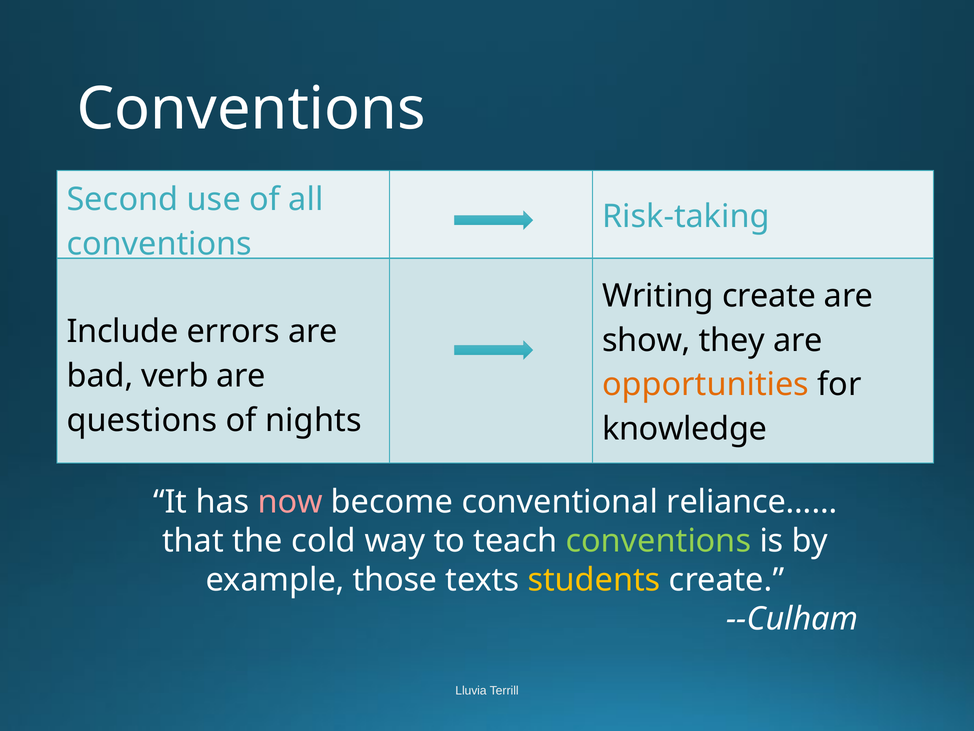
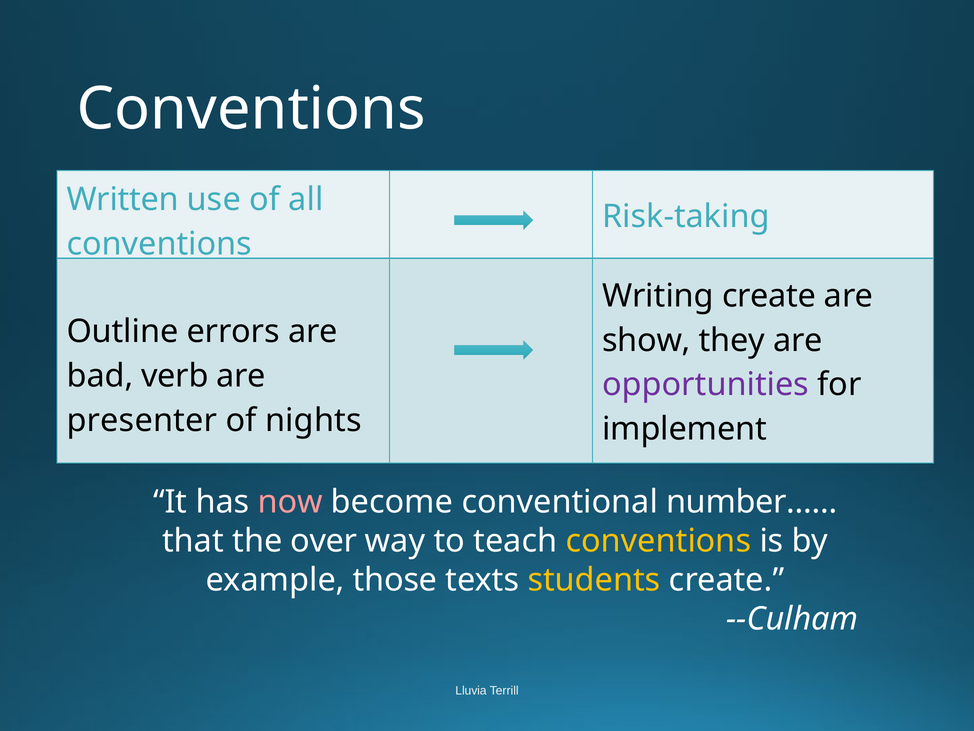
Second: Second -> Written
Include: Include -> Outline
opportunities colour: orange -> purple
questions: questions -> presenter
knowledge: knowledge -> implement
reliance……: reliance…… -> number……
cold: cold -> over
conventions at (658, 541) colour: light green -> yellow
